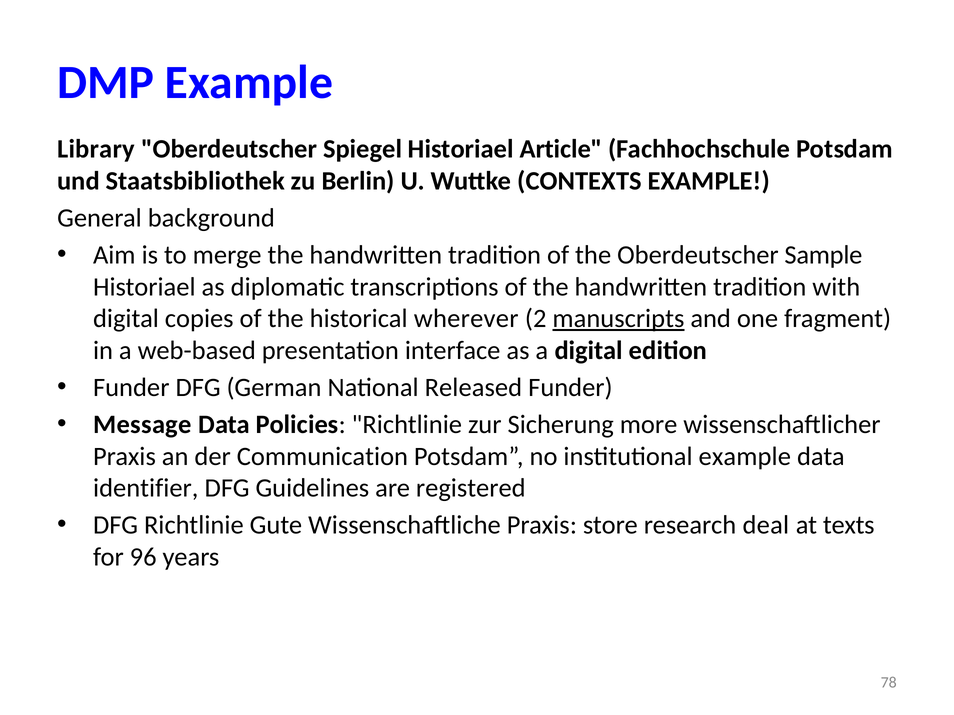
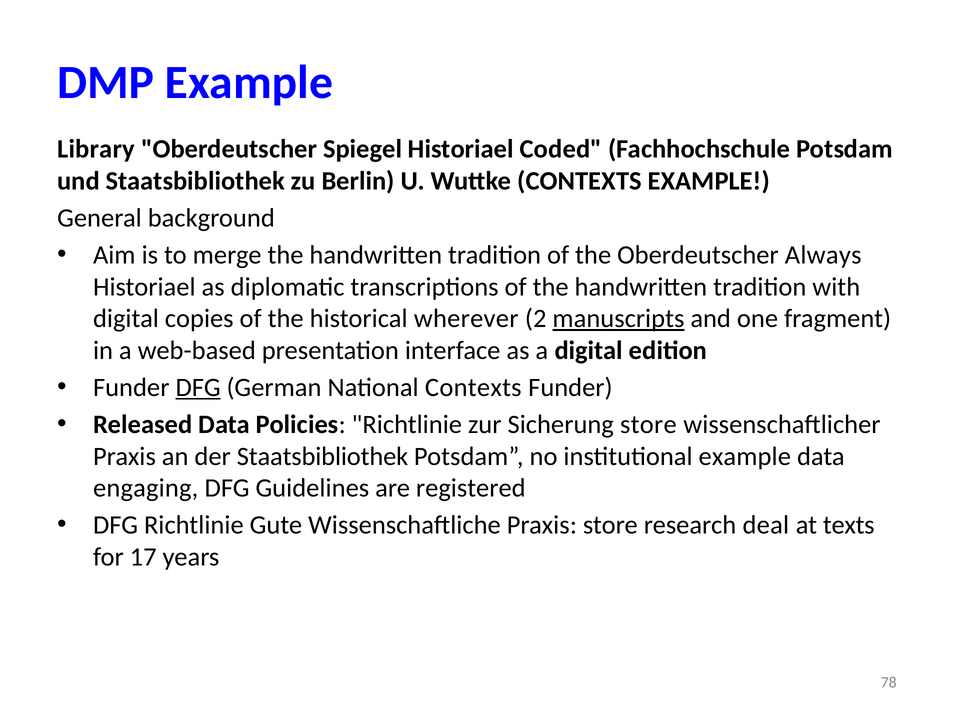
Article: Article -> Coded
Sample: Sample -> Always
DFG at (198, 388) underline: none -> present
National Released: Released -> Contexts
Message: Message -> Released
Sicherung more: more -> store
der Communication: Communication -> Staatsbibliothek
identifier: identifier -> engaging
96: 96 -> 17
